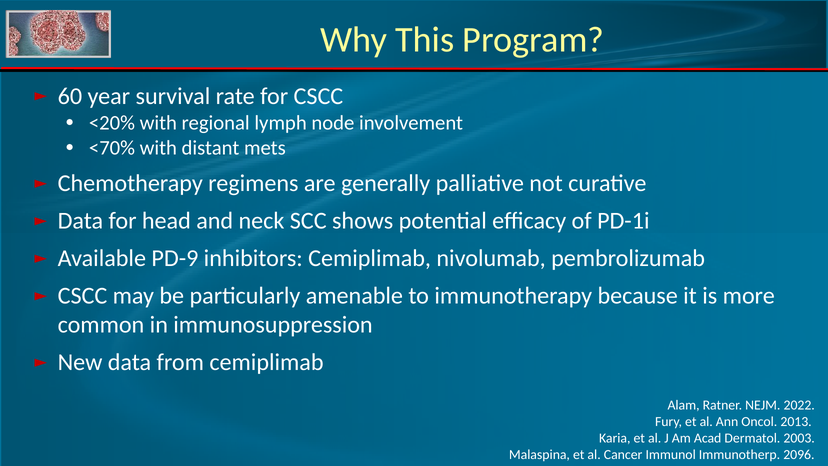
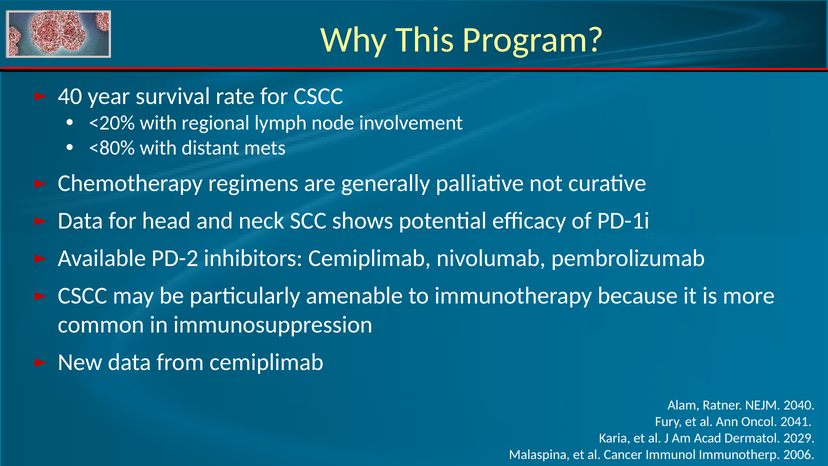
60: 60 -> 40
<70%: <70% -> <80%
PD-9: PD-9 -> PD-2
2022: 2022 -> 2040
2013: 2013 -> 2041
2003: 2003 -> 2029
2096: 2096 -> 2006
